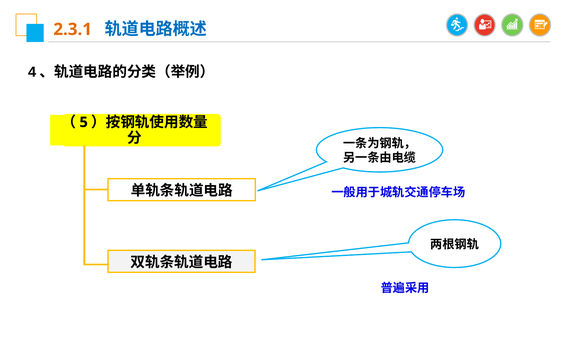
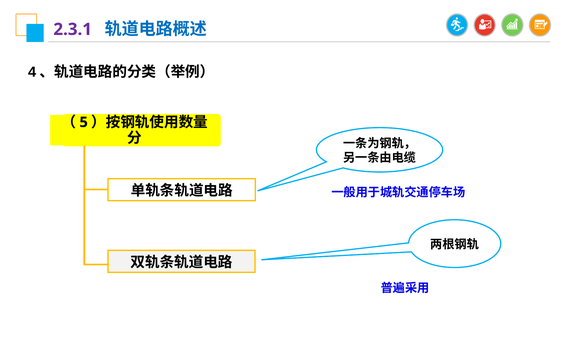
2.3.1 colour: orange -> purple
